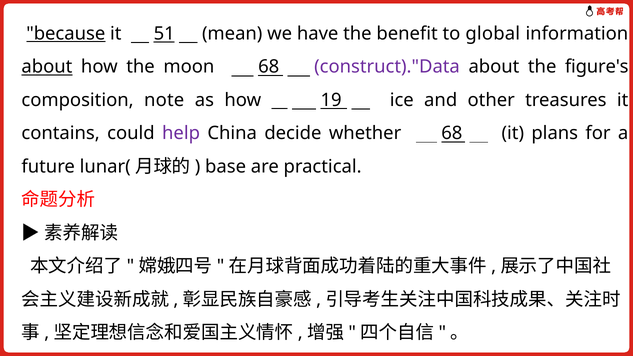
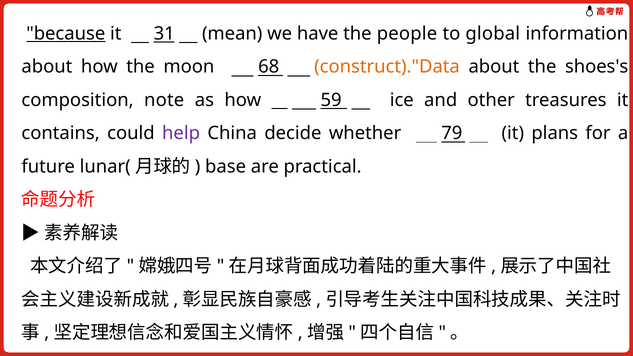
51: 51 -> 31
benefit: benefit -> people
about at (47, 67) underline: present -> none
construct)."Data colour: purple -> orange
figure's: figure's -> shoes's
19: 19 -> 59
whether 68: 68 -> 79
